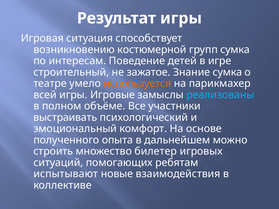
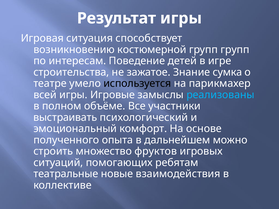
групп сумка: сумка -> групп
строительный: строительный -> строительства
используется colour: orange -> black
билетер: билетер -> фруктов
испытывают: испытывают -> театральные
